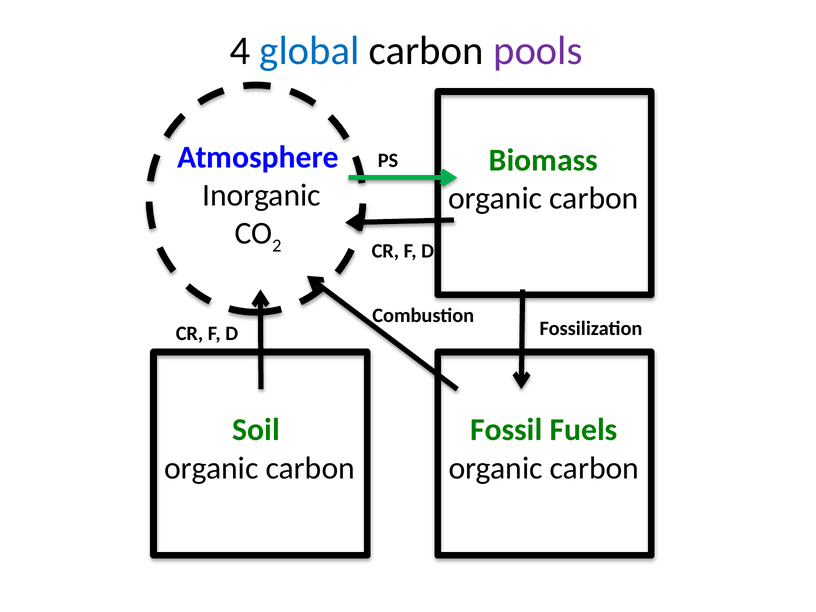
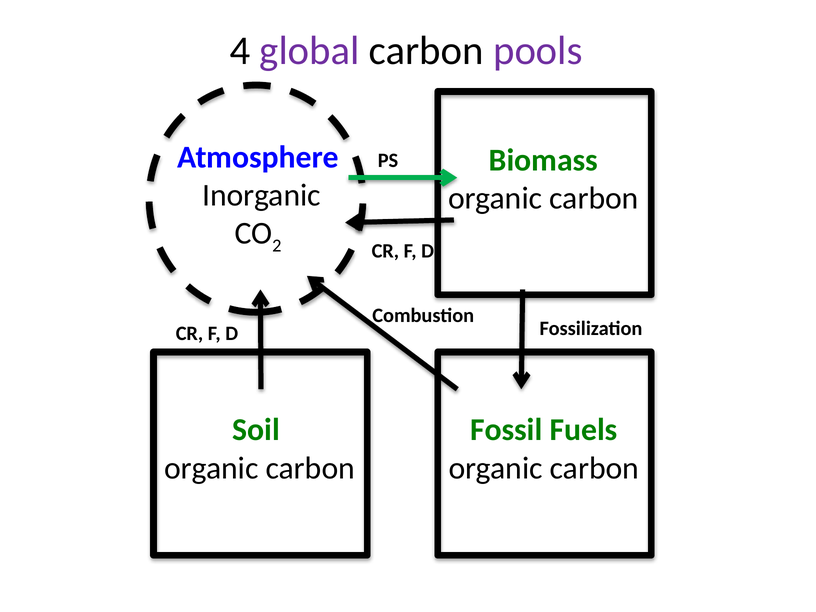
global colour: blue -> purple
